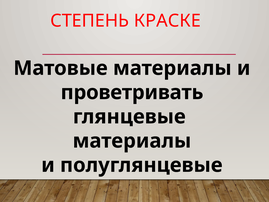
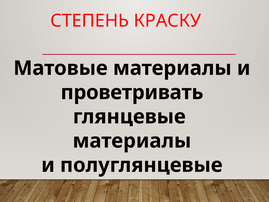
КРАСКЕ: КРАСКЕ -> КРАСКУ
